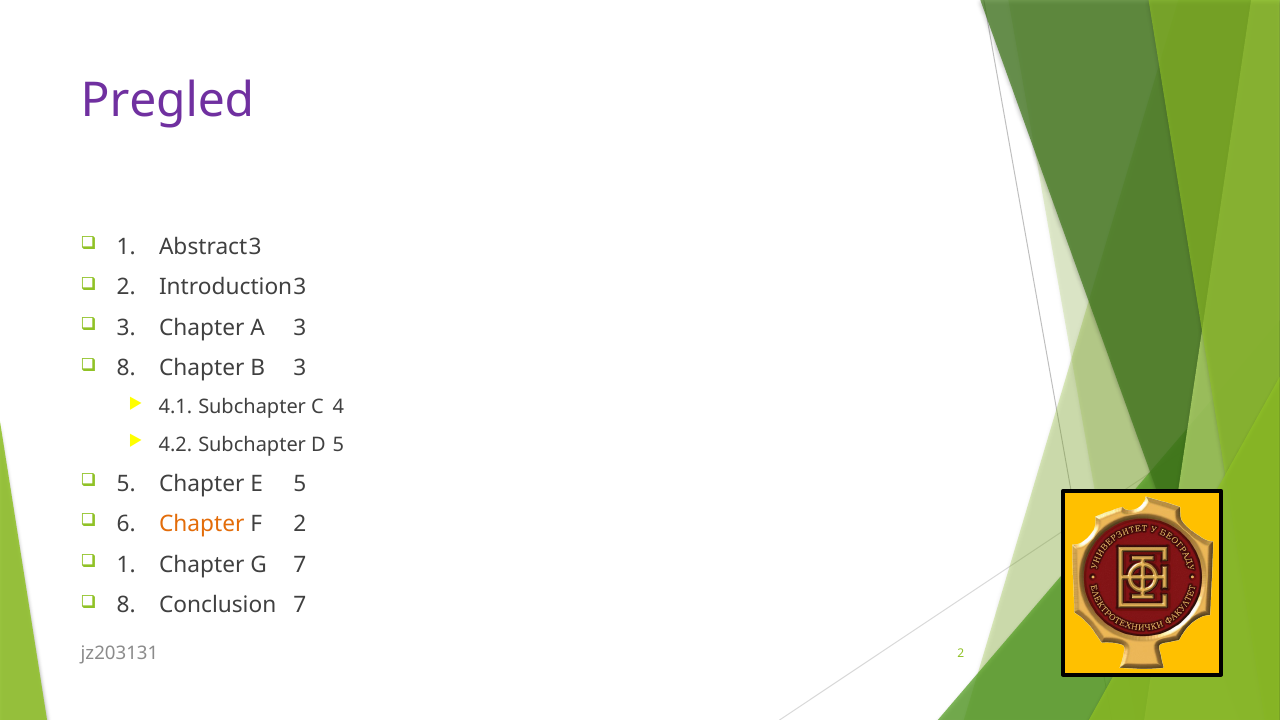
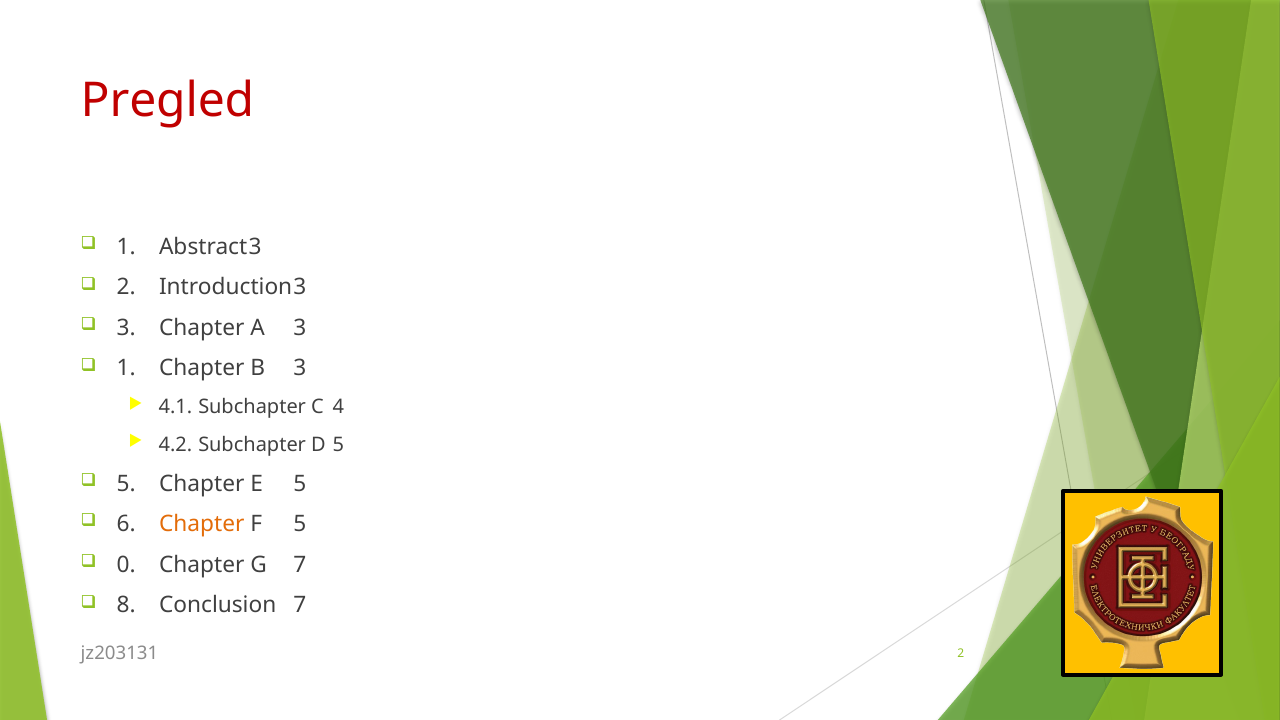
Pregled colour: purple -> red
8 at (126, 369): 8 -> 1
F 2: 2 -> 5
1 at (126, 565): 1 -> 0
